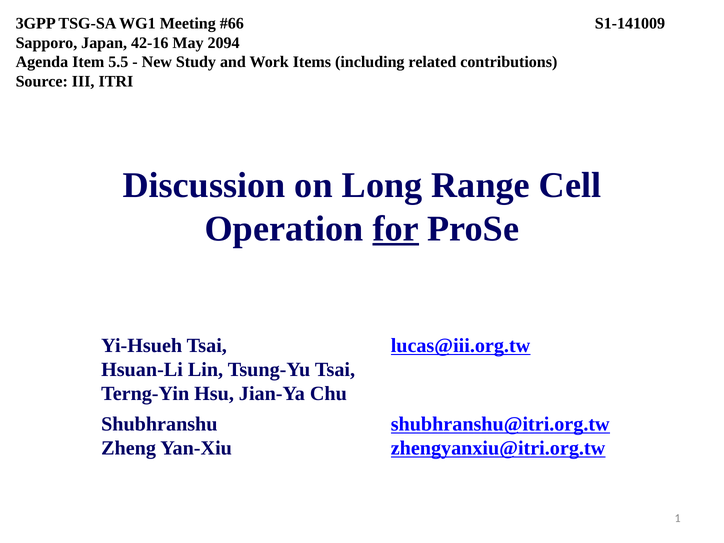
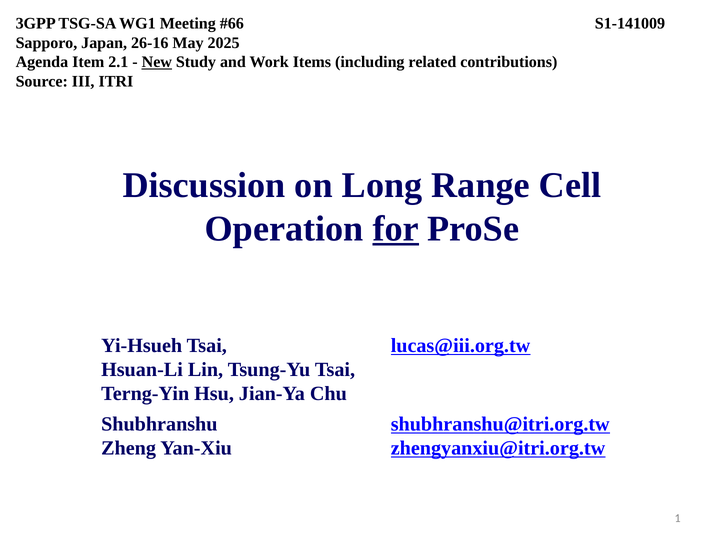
42-16: 42-16 -> 26-16
2094: 2094 -> 2025
5.5: 5.5 -> 2.1
New underline: none -> present
